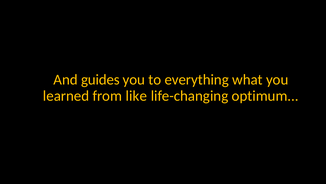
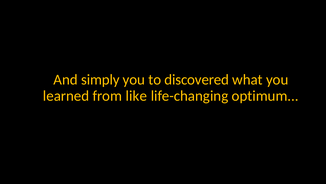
guides: guides -> simply
everything: everything -> discovered
